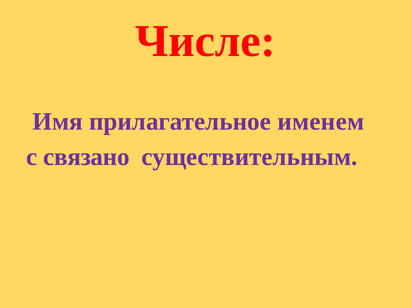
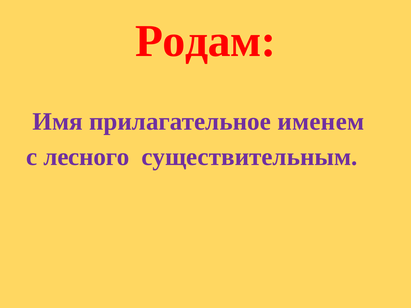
Числе: Числе -> Родам
связано: связано -> лесного
